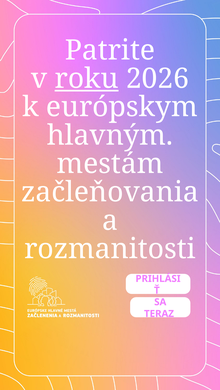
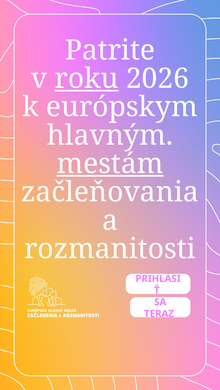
mestám underline: none -> present
